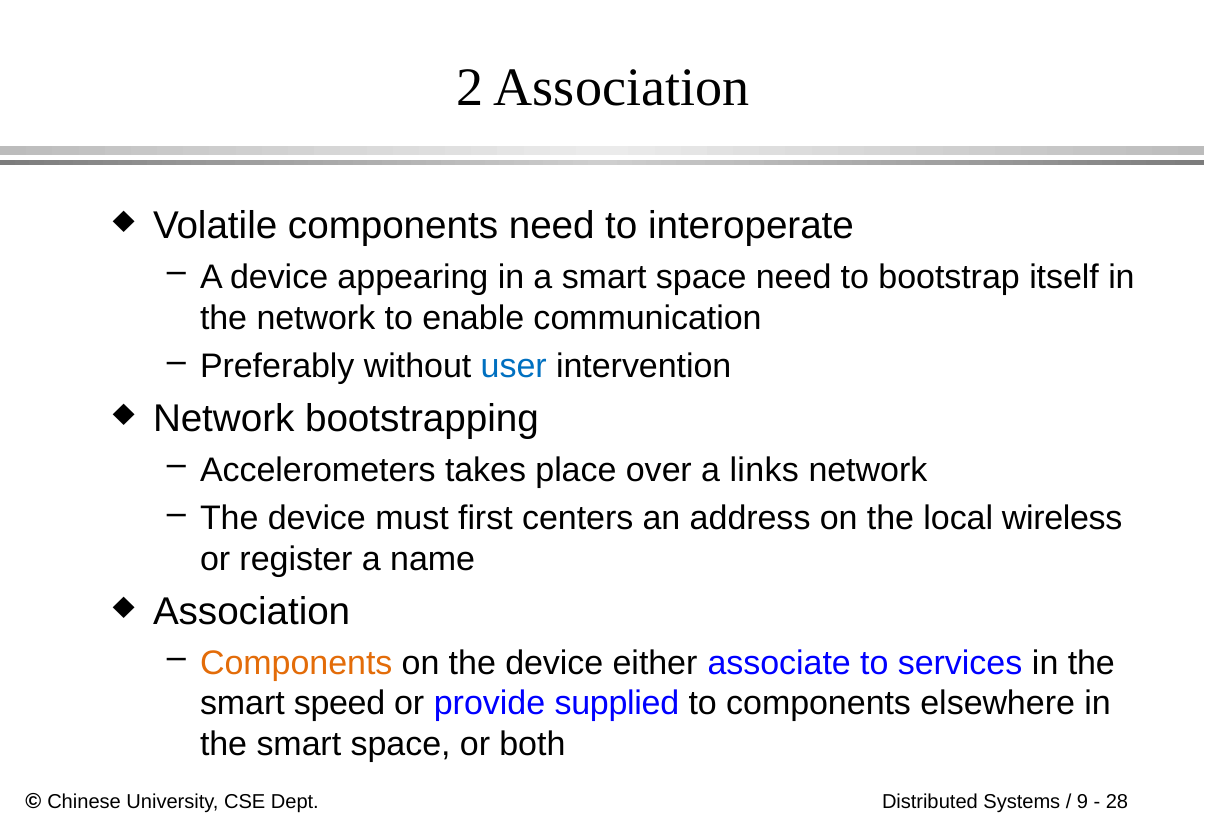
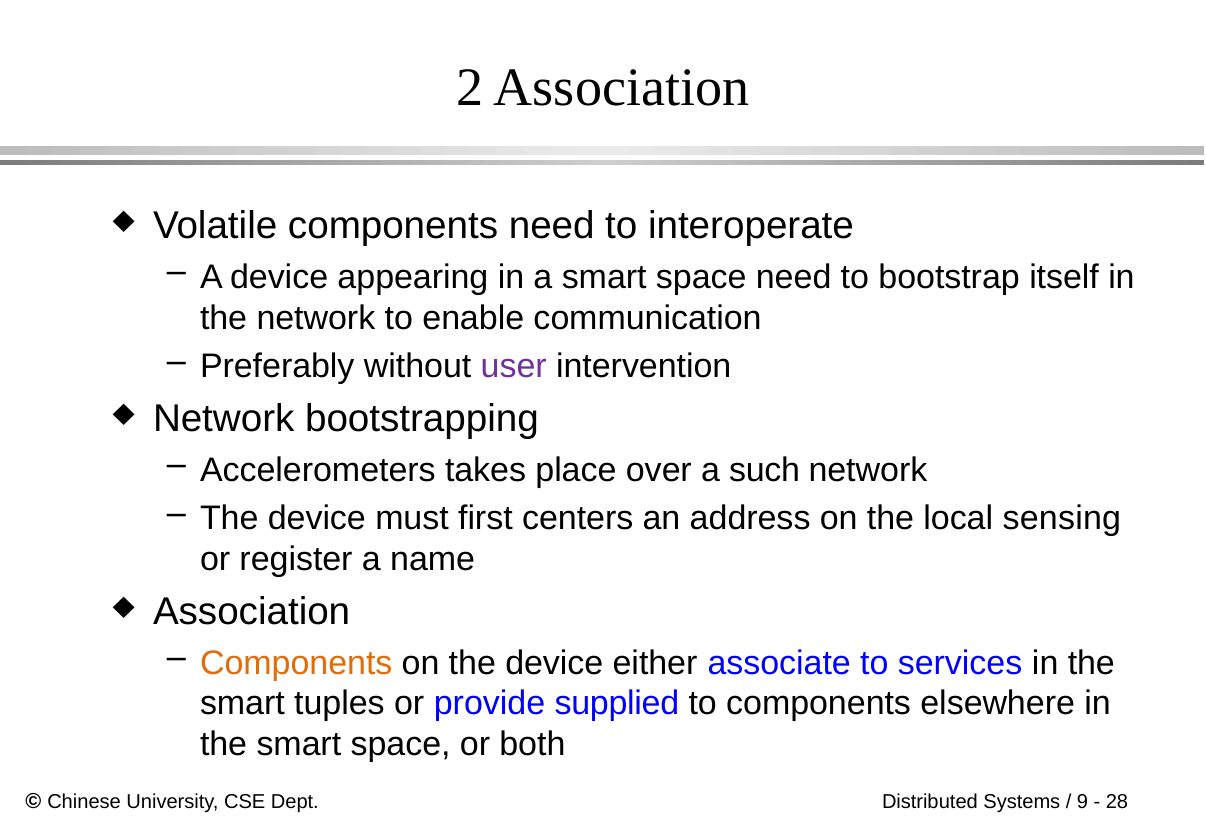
user colour: blue -> purple
links: links -> such
wireless: wireless -> sensing
speed: speed -> tuples
